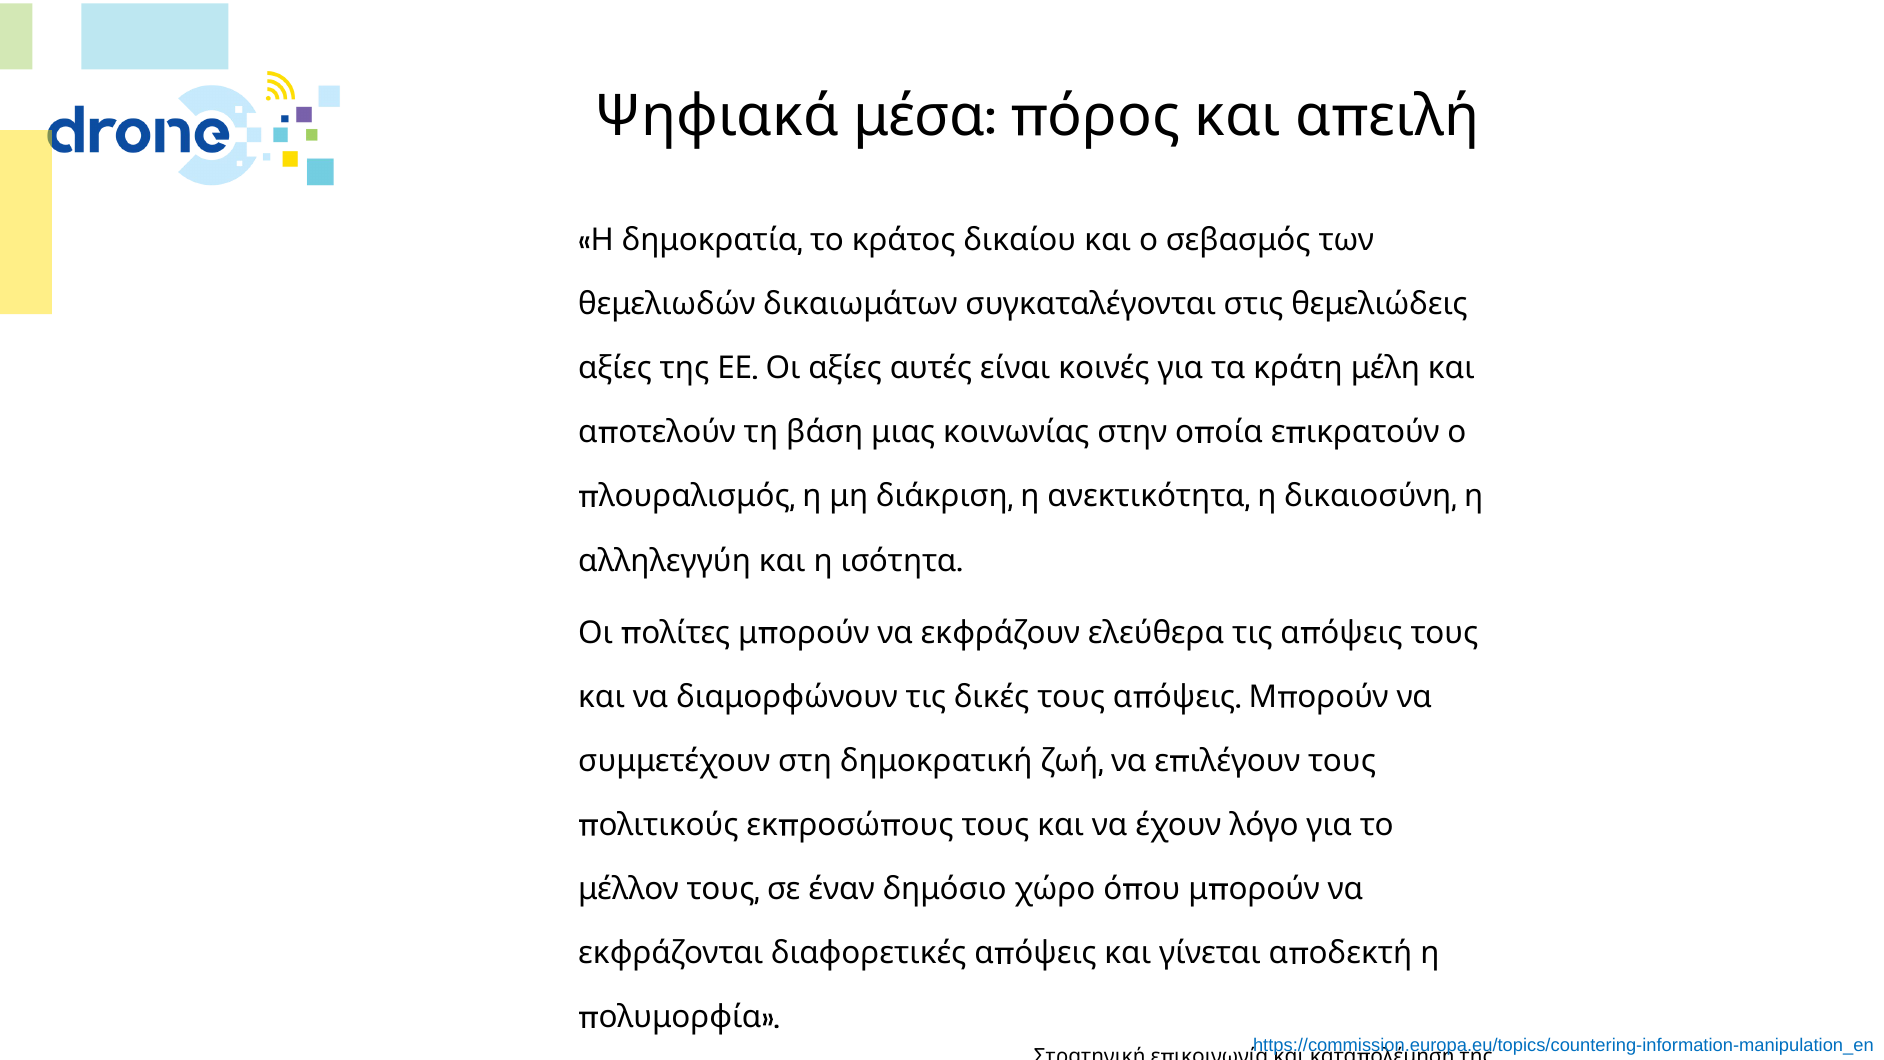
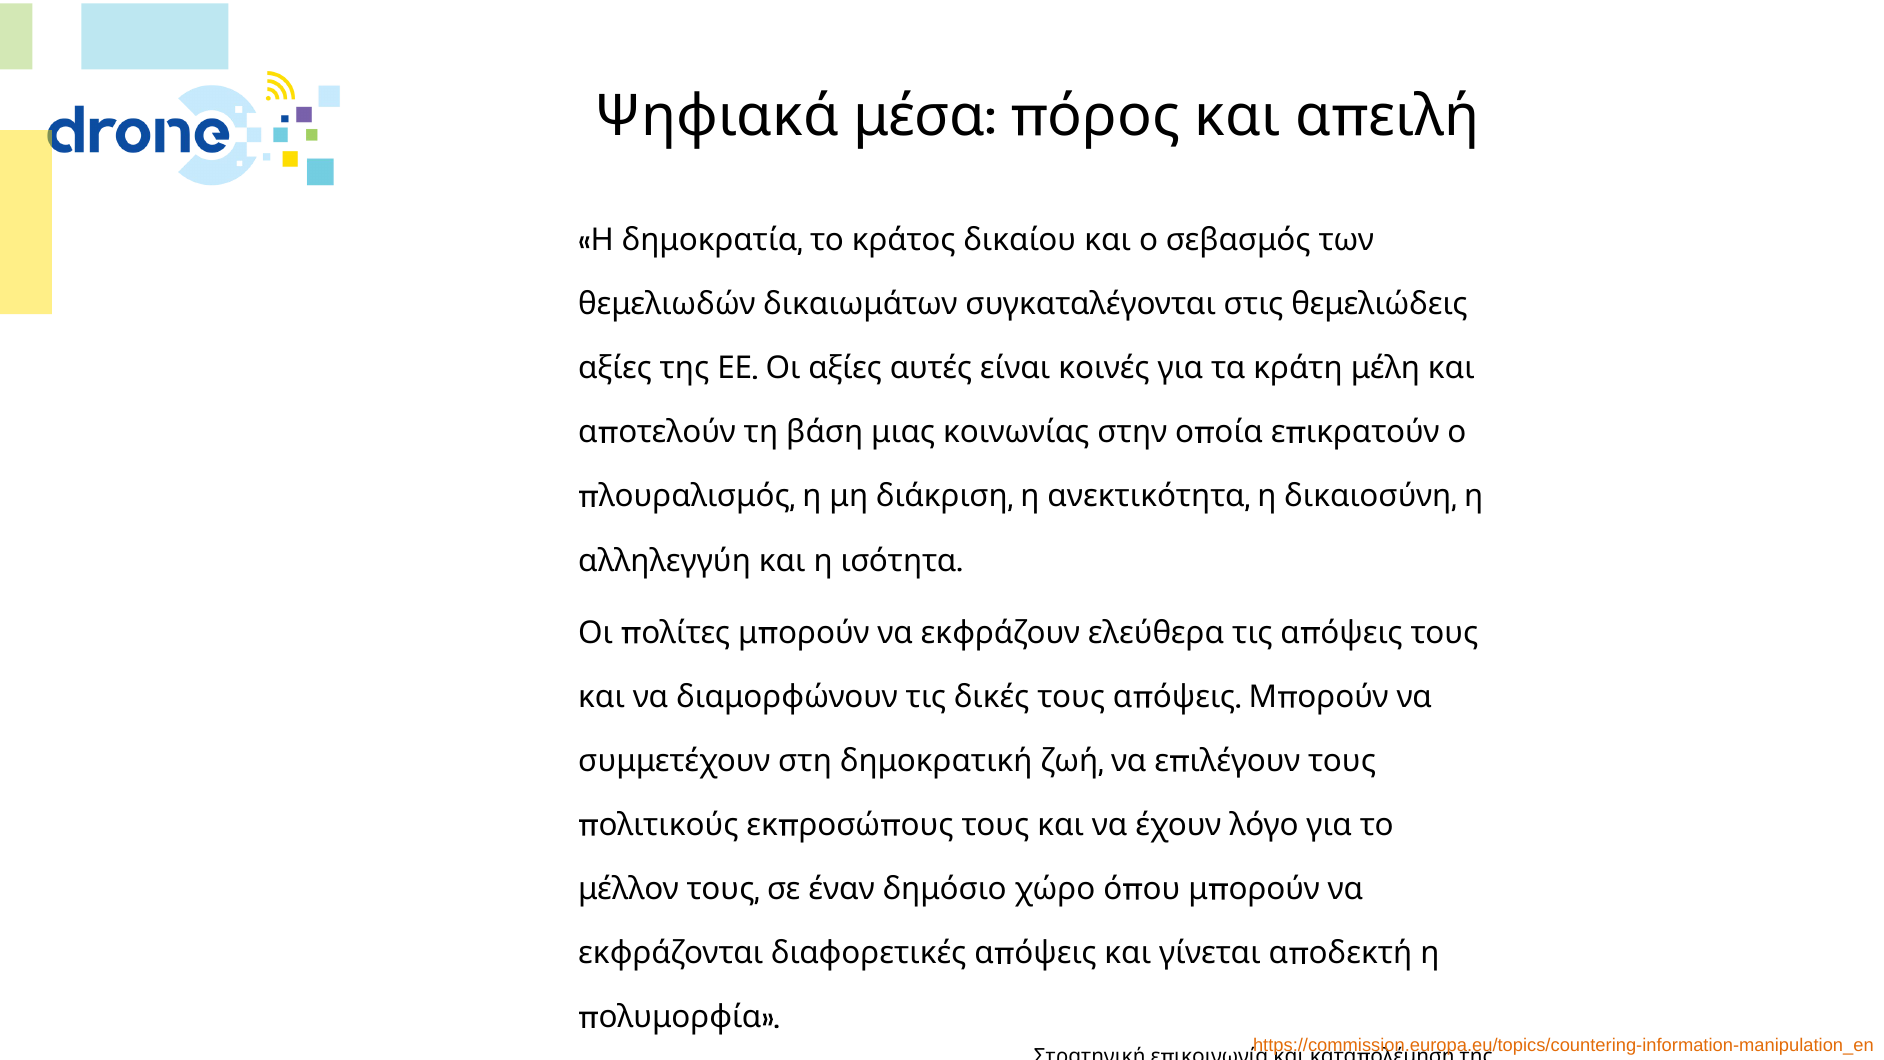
https://commission.europa.eu/topics/countering-information-manipulation_en colour: blue -> orange
